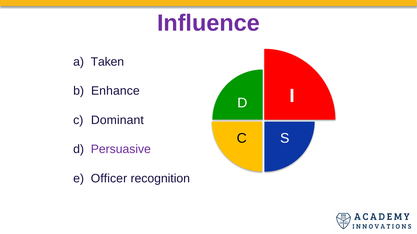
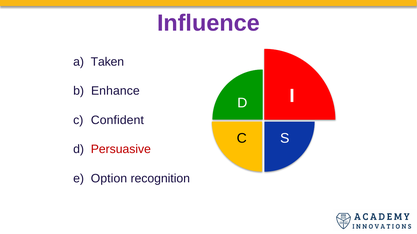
Dominant: Dominant -> Confident
Persuasive colour: purple -> red
Officer: Officer -> Option
